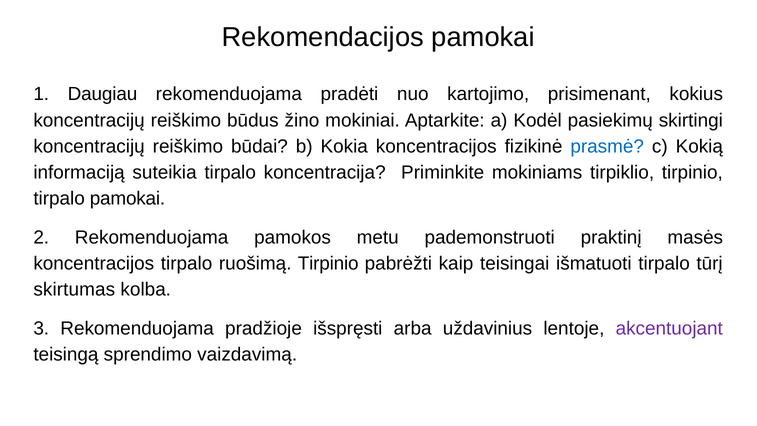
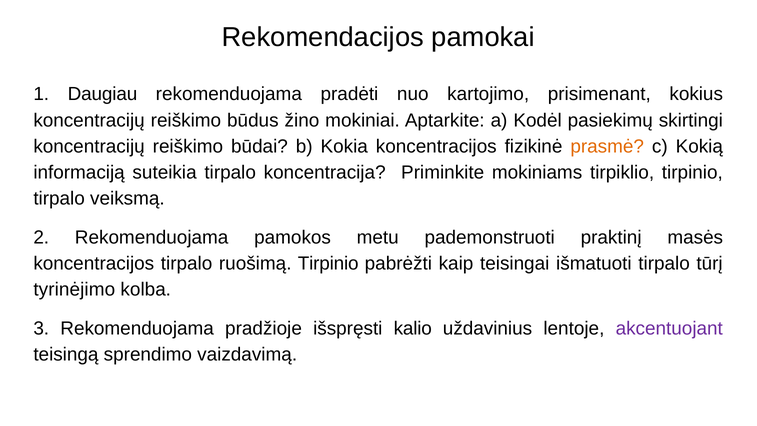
prasmė colour: blue -> orange
tirpalo pamokai: pamokai -> veiksmą
skirtumas: skirtumas -> tyrinėjimo
arba: arba -> kalio
